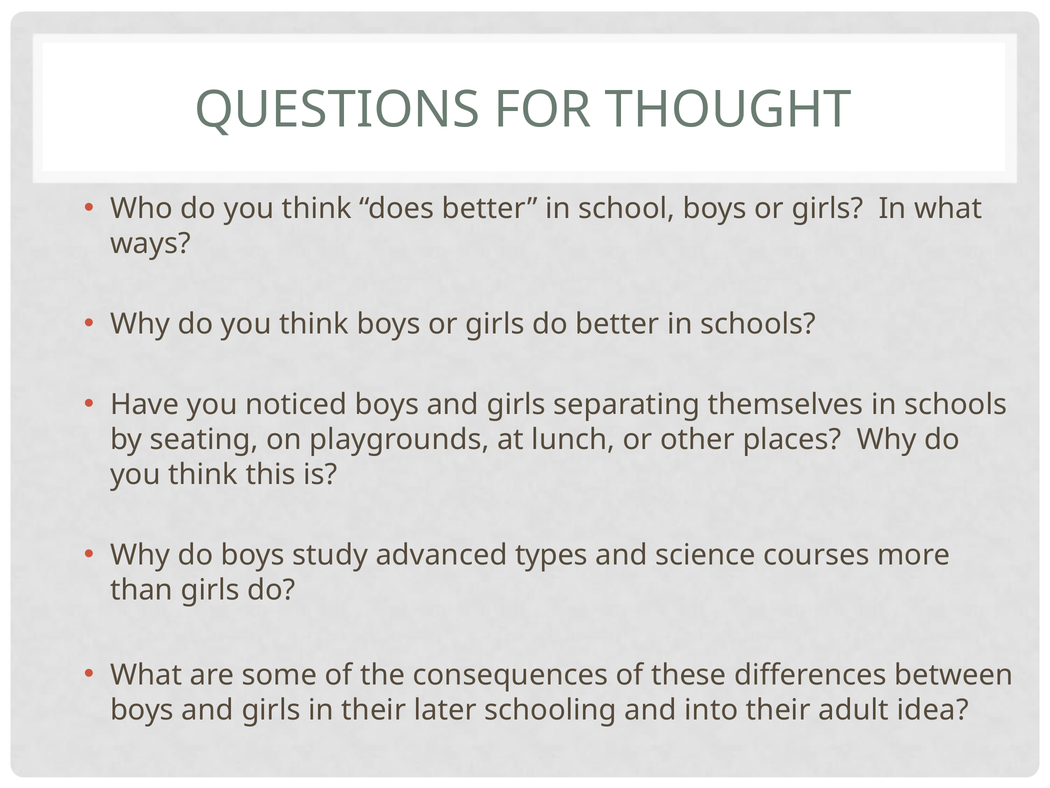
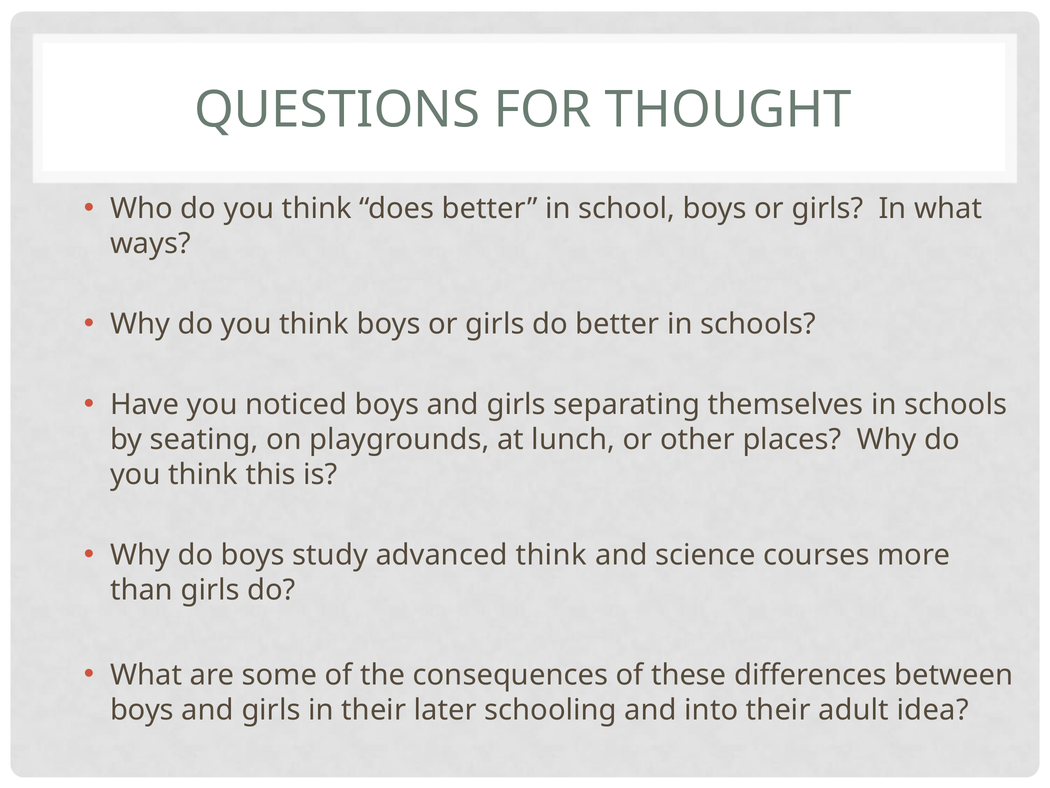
advanced types: types -> think
